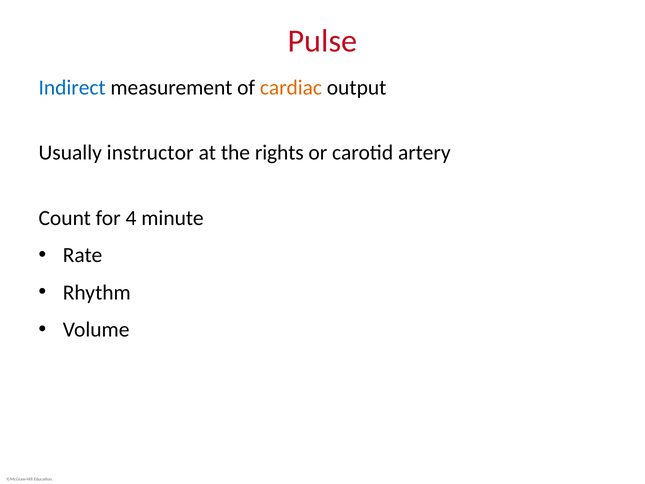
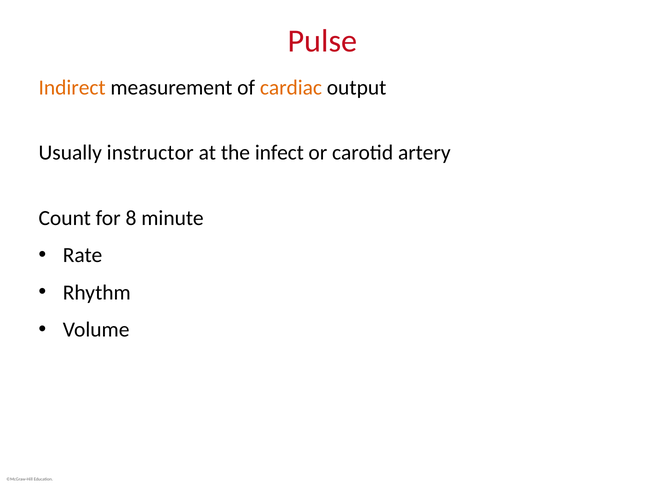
Indirect colour: blue -> orange
rights: rights -> infect
4: 4 -> 8
